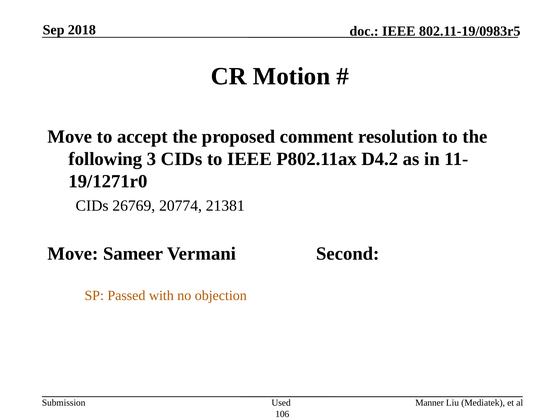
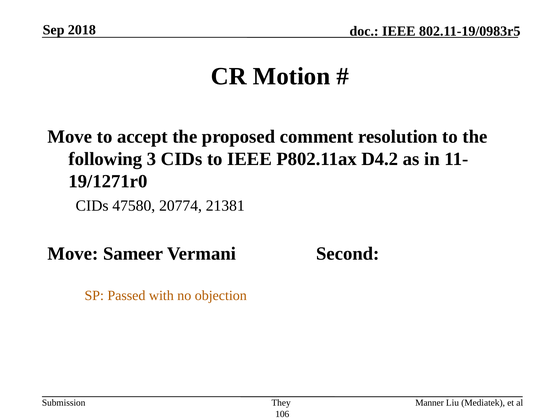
26769: 26769 -> 47580
Used: Used -> They
